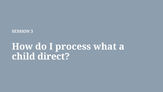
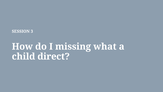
process: process -> missing
